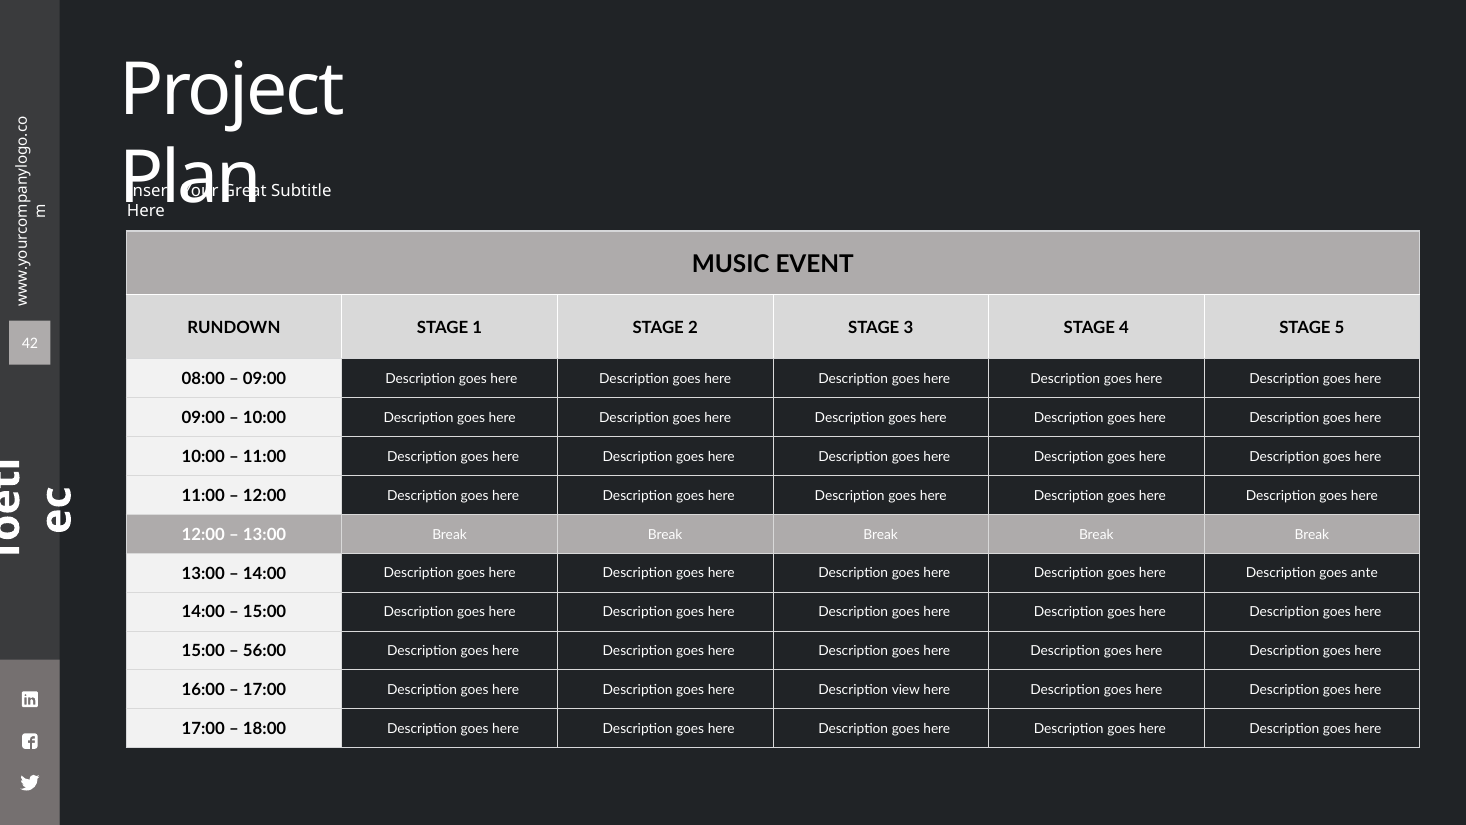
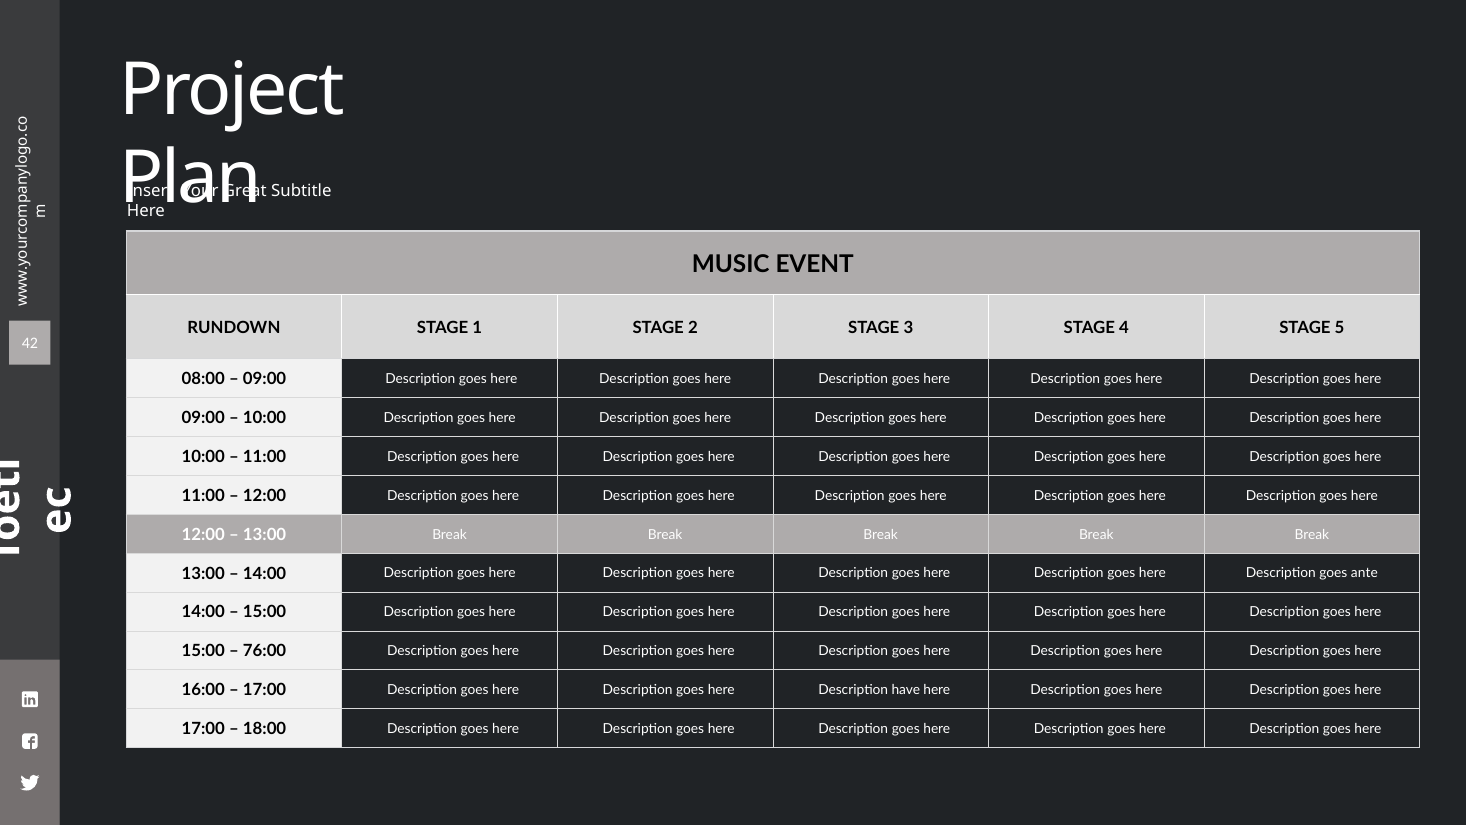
56:00: 56:00 -> 76:00
view: view -> have
